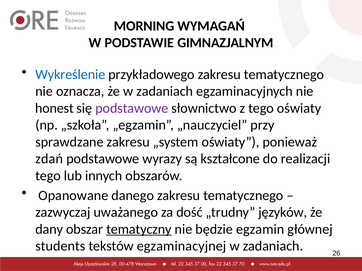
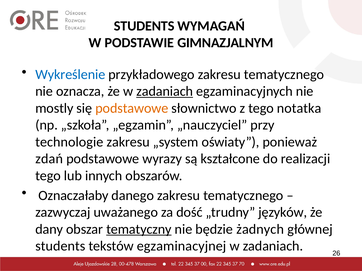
MORNING at (144, 26): MORNING -> STUDENTS
zadaniach at (165, 91) underline: none -> present
honest: honest -> mostly
podstawowe at (132, 108) colour: purple -> orange
tego oświaty: oświaty -> notatka
sprawdzane: sprawdzane -> technologie
Opanowane: Opanowane -> Oznaczałaby
egzamin: egzamin -> żadnych
